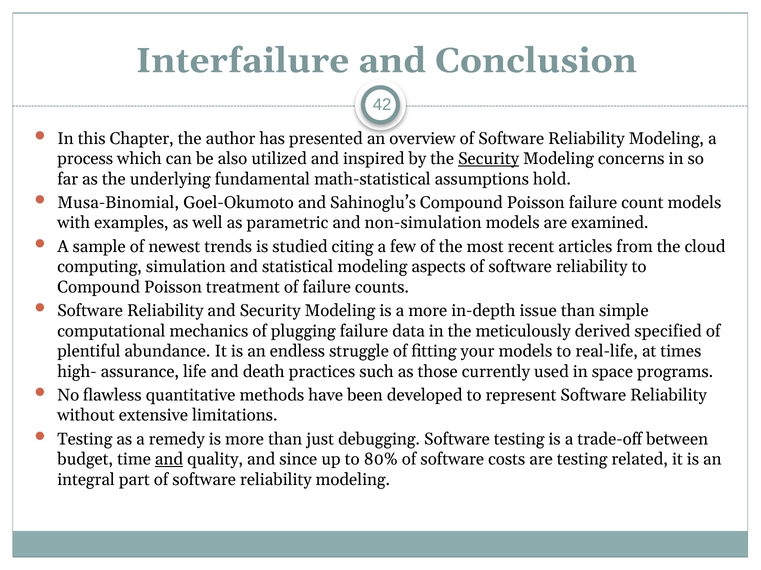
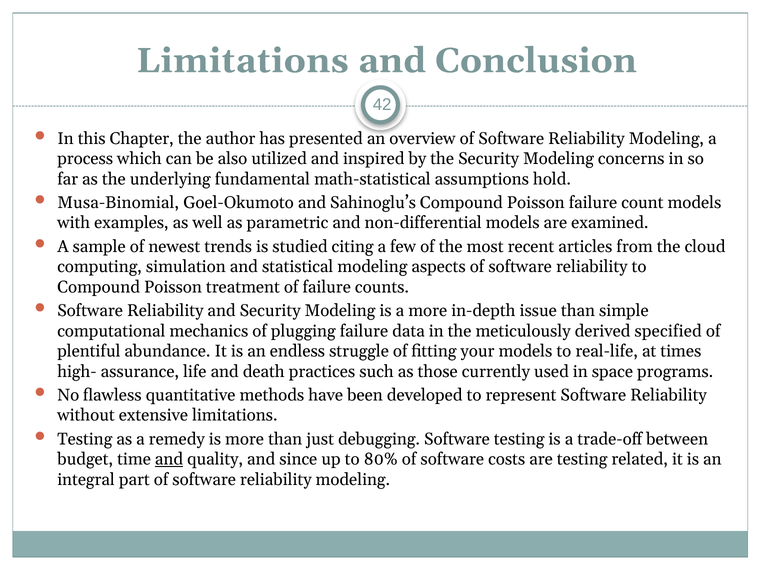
Interfailure at (242, 61): Interfailure -> Limitations
Security at (489, 159) underline: present -> none
non-simulation: non-simulation -> non-differential
